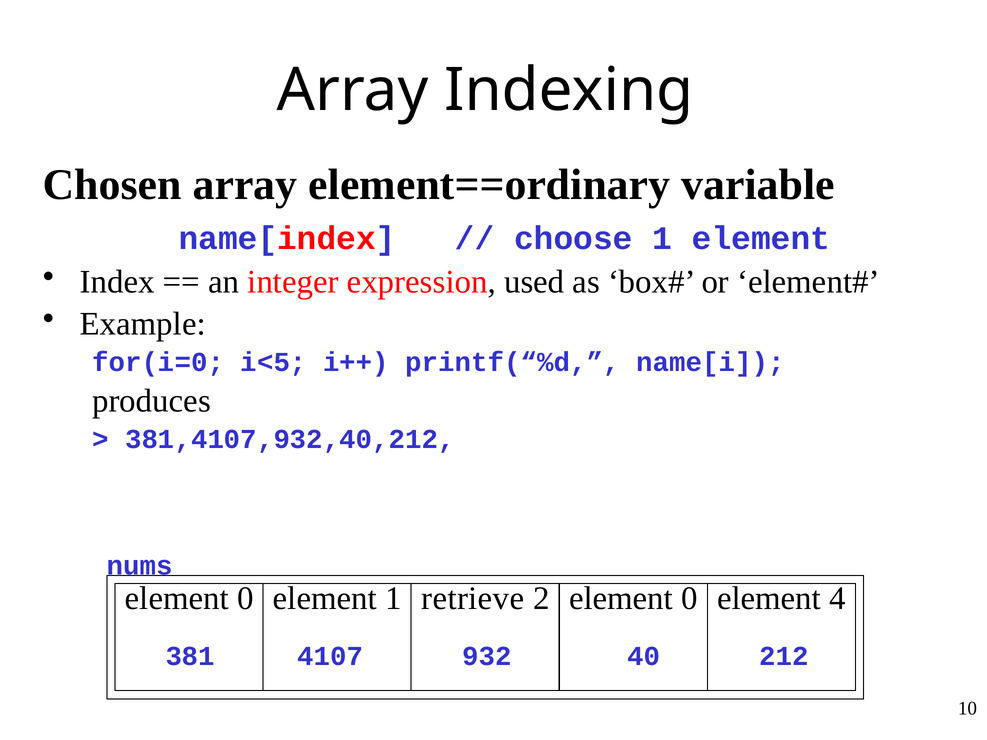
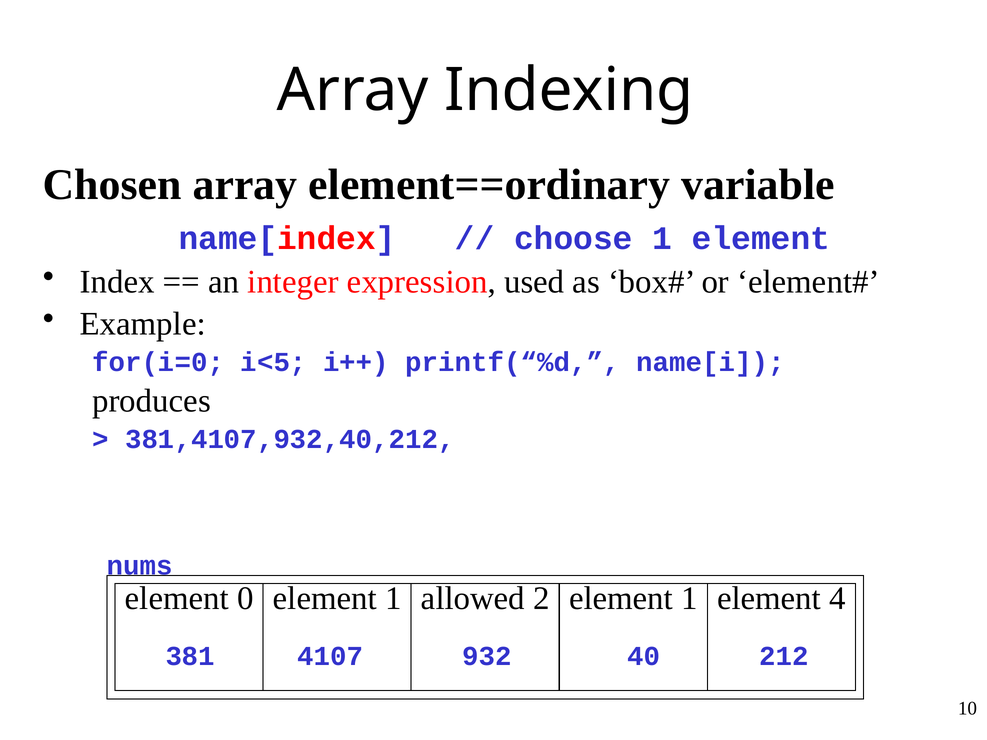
retrieve: retrieve -> allowed
2 element 0: 0 -> 1
